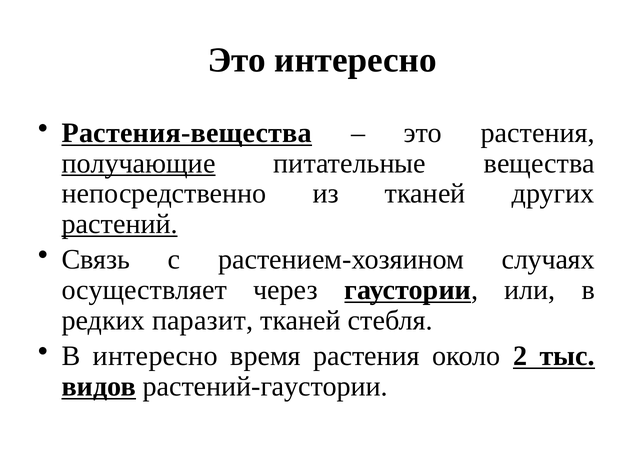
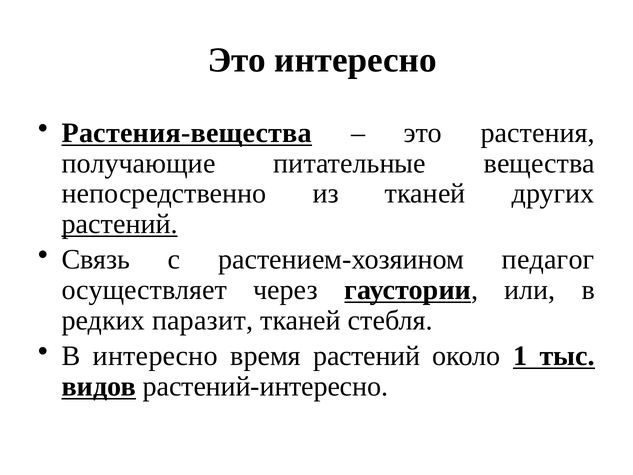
получающие underline: present -> none
случаях: случаях -> педагог
время растения: растения -> растений
2: 2 -> 1
растений-гаустории: растений-гаустории -> растений-интересно
